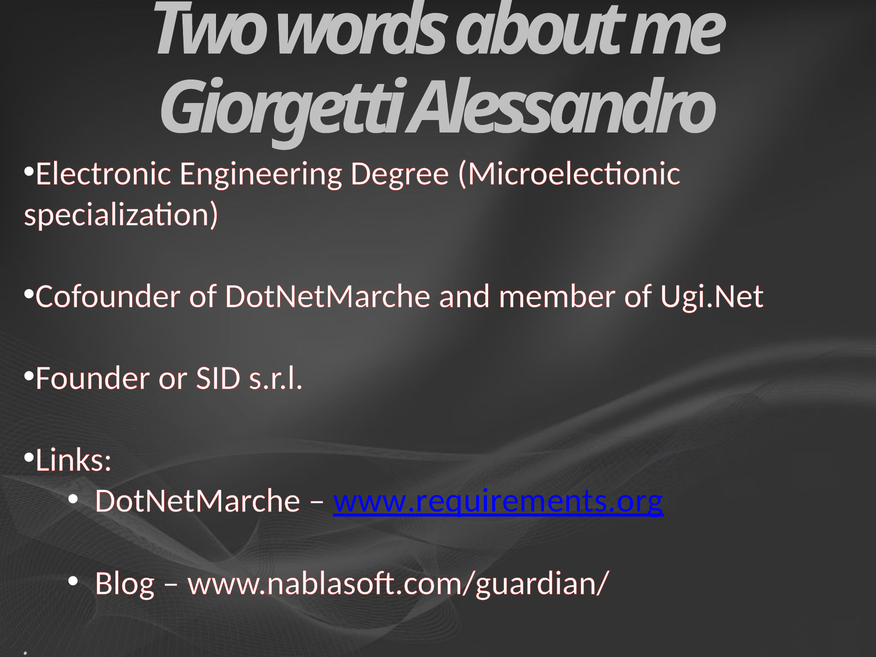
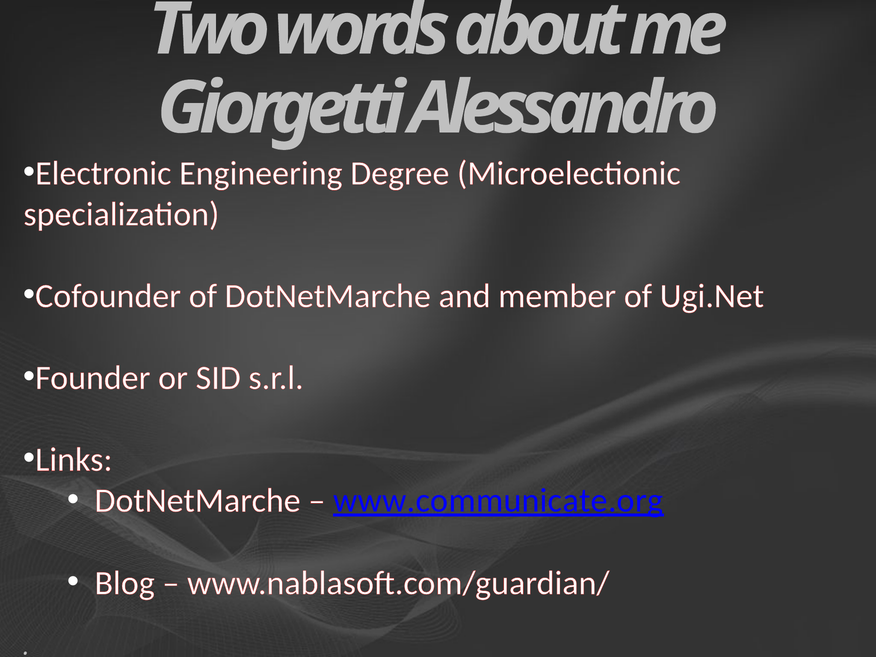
www.requirements.org: www.requirements.org -> www.communicate.org
